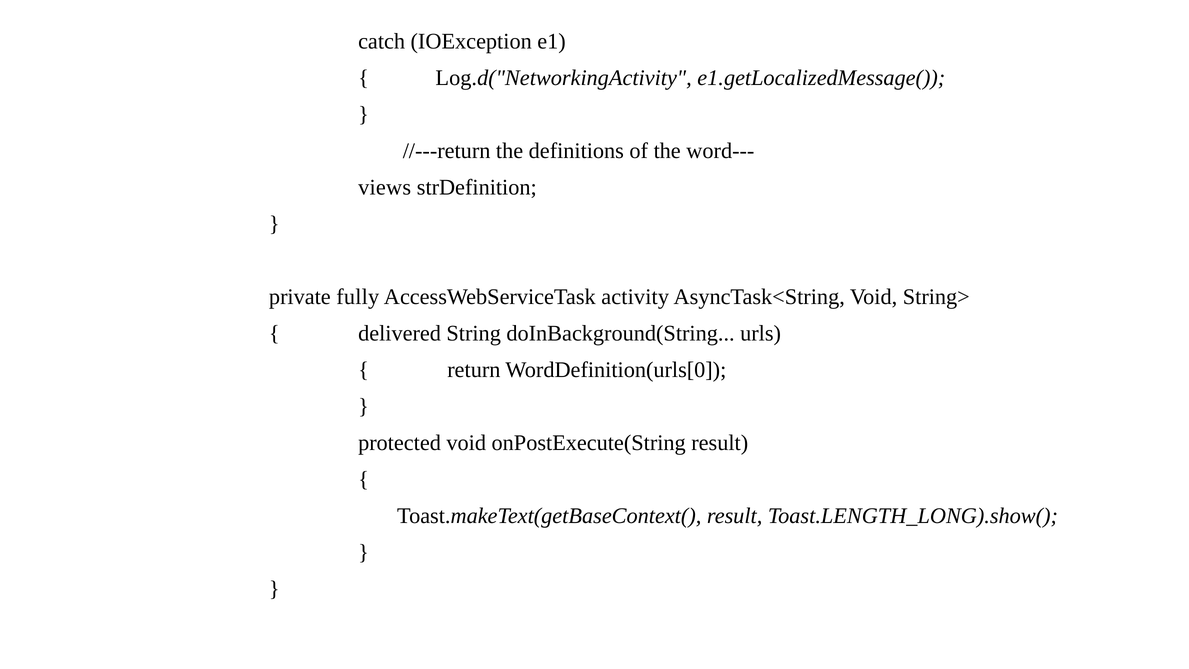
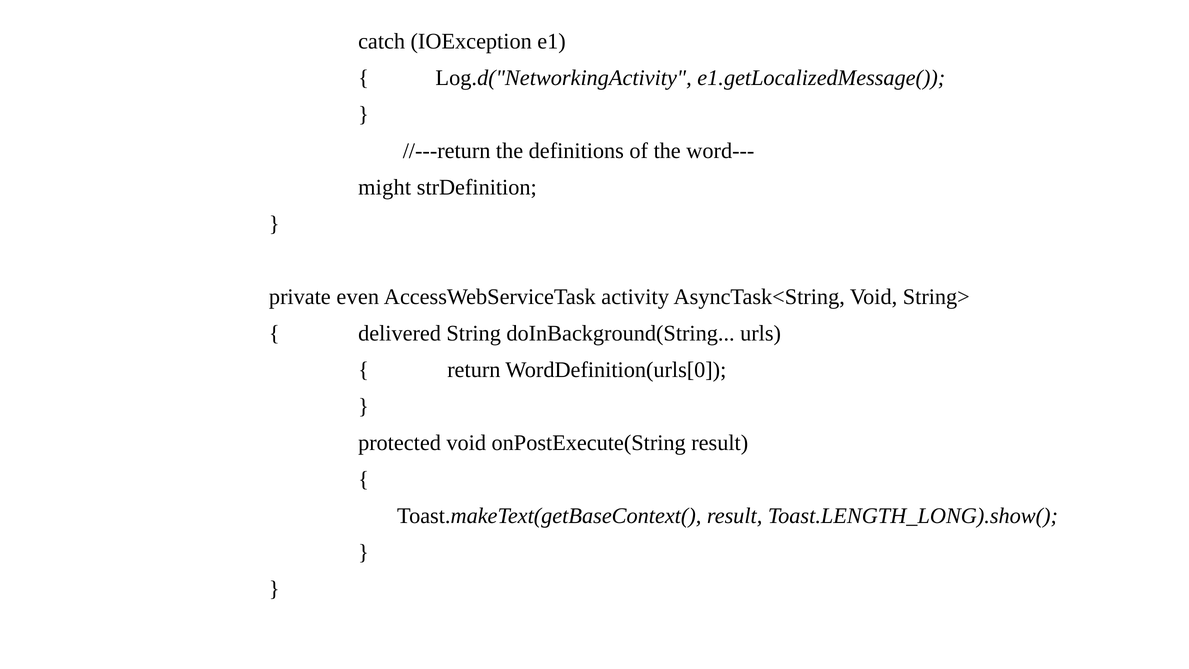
views: views -> might
fully: fully -> even
